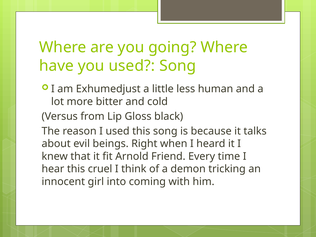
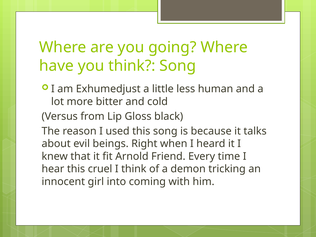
you used: used -> think
